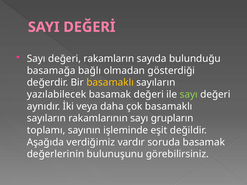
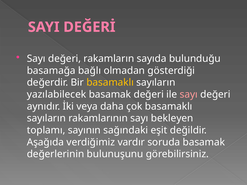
sayı at (189, 95) colour: light green -> pink
grupların: grupların -> bekleyen
işleminde: işleminde -> sağındaki
